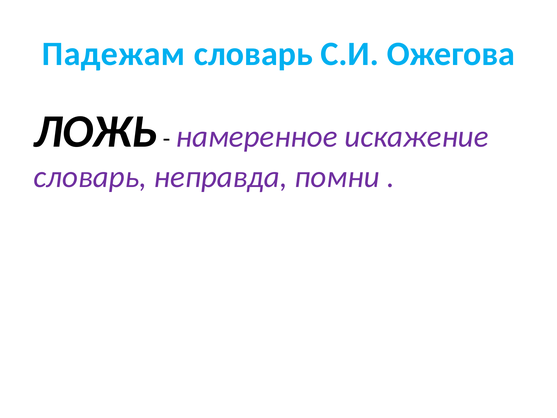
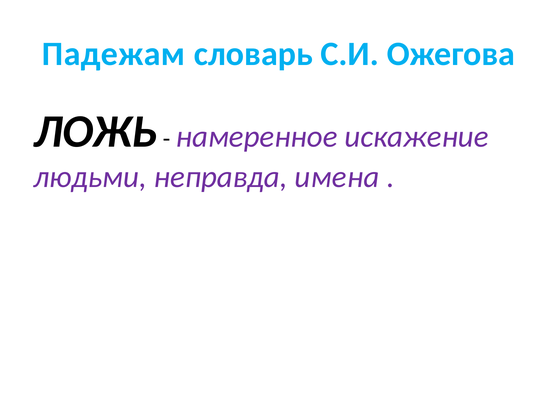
словарь at (90, 177): словарь -> людьми
помни: помни -> имена
